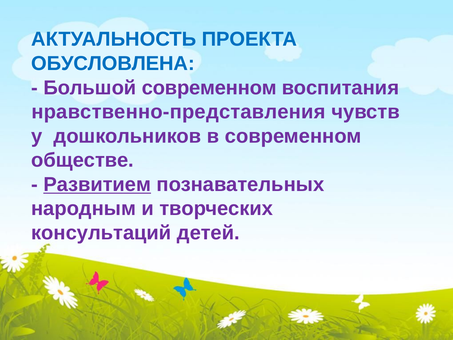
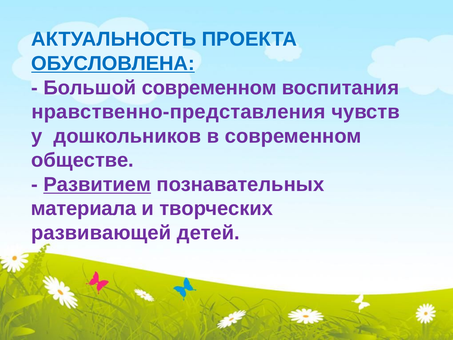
ОБУСЛОВЛЕНА underline: none -> present
народным: народным -> материала
консультаций: консультаций -> развивающей
